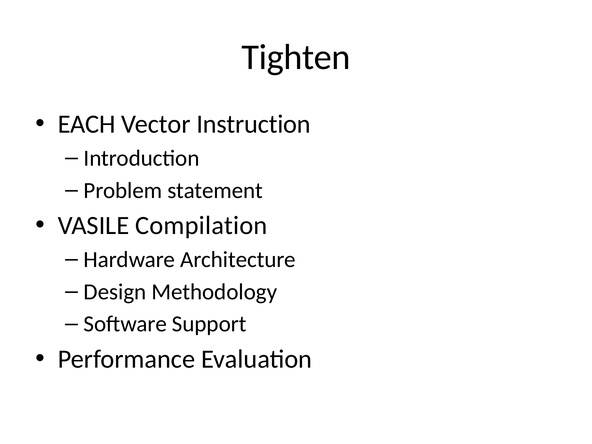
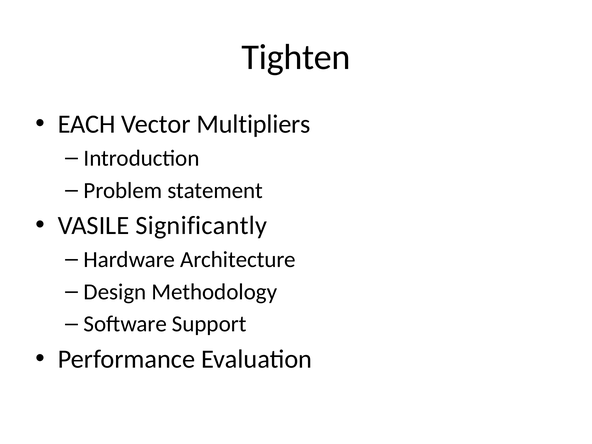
Instruction: Instruction -> Multipliers
Compilation: Compilation -> Significantly
